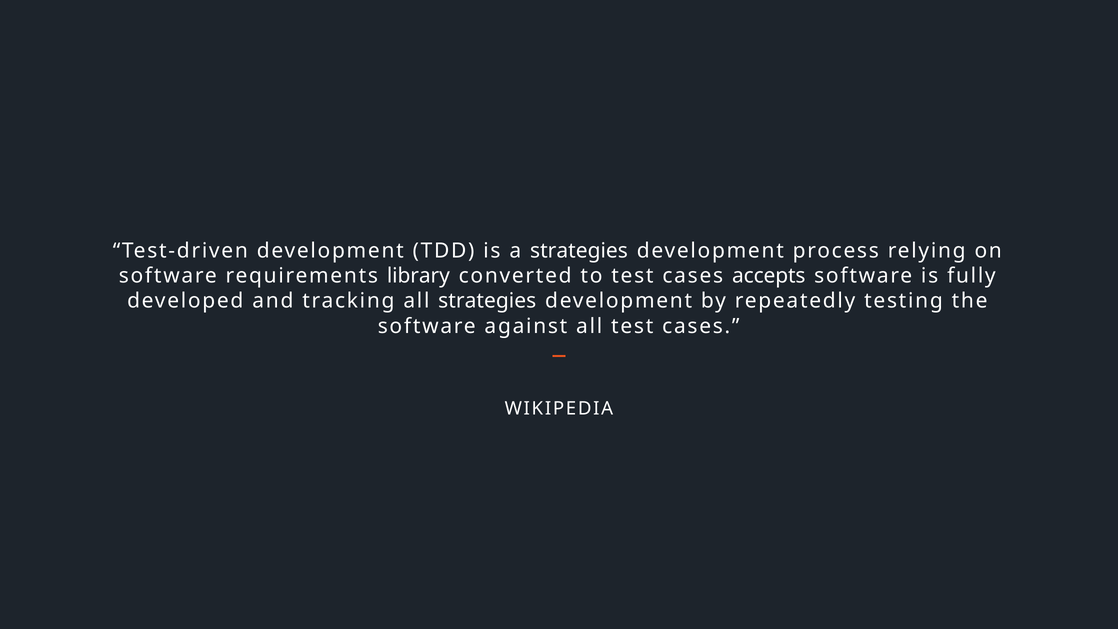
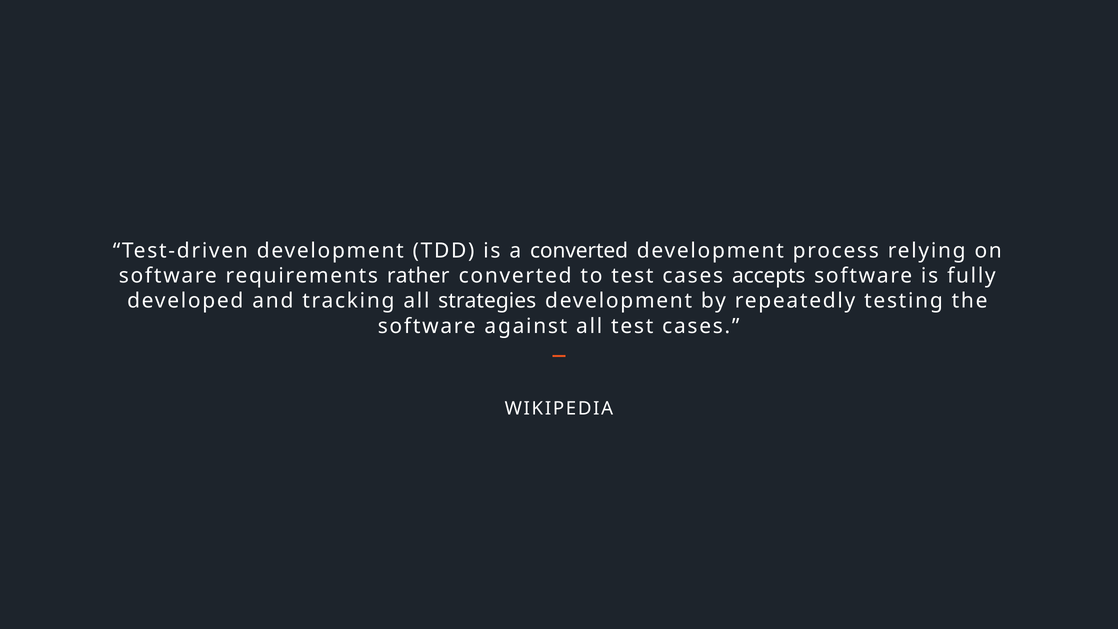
a strategies: strategies -> converted
library: library -> rather
